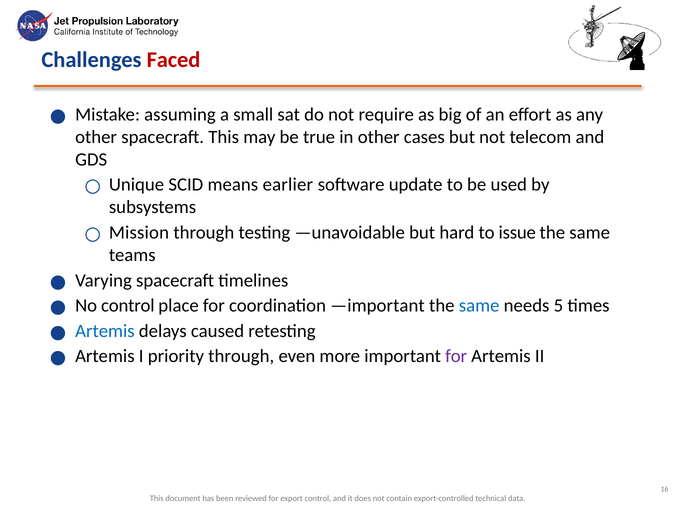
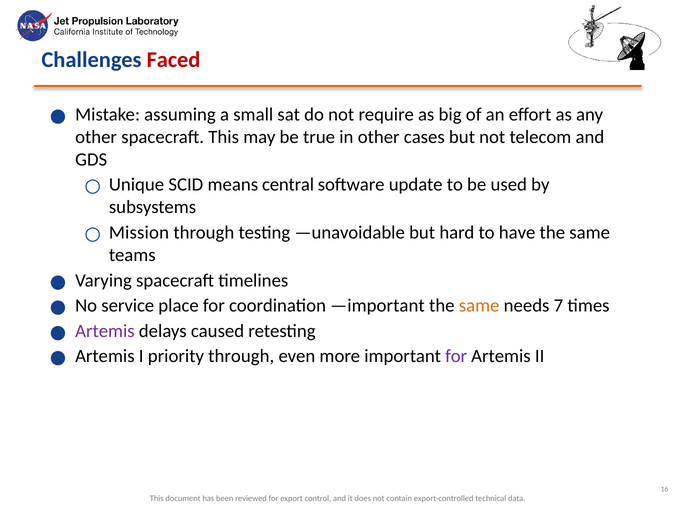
earlier: earlier -> central
issue: issue -> have
No control: control -> service
same at (479, 306) colour: blue -> orange
5: 5 -> 7
Artemis at (105, 331) colour: blue -> purple
